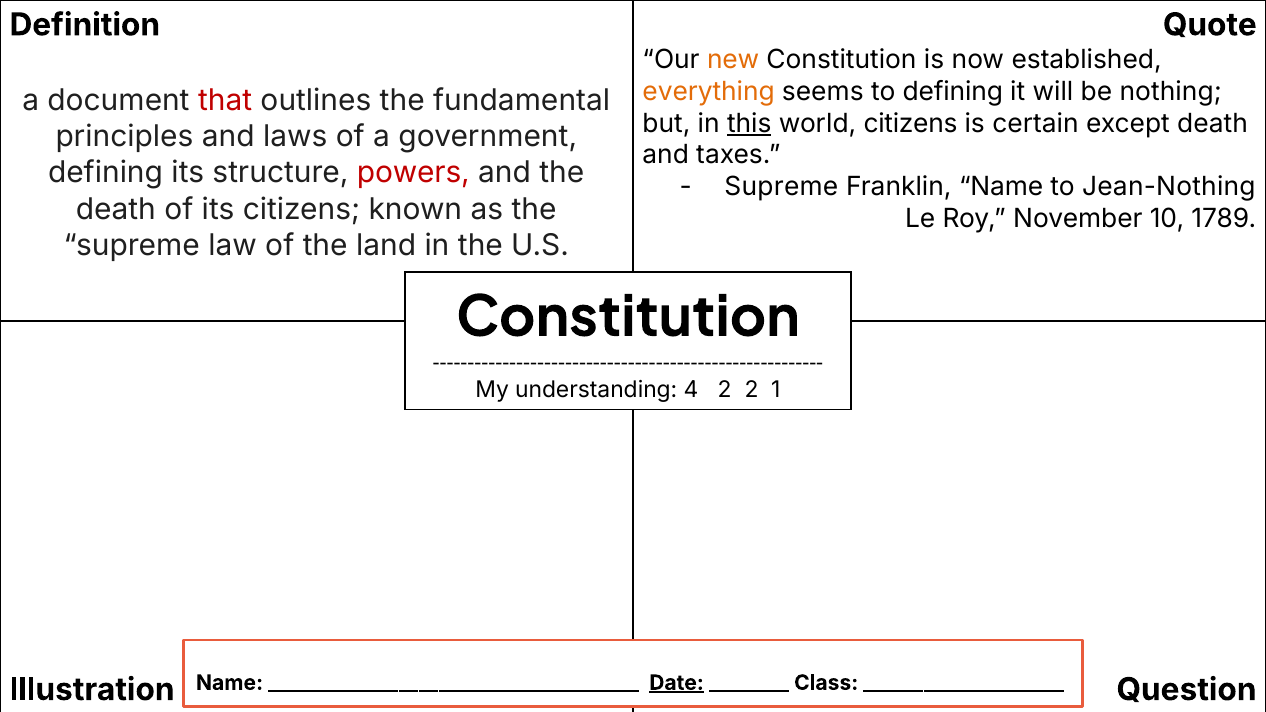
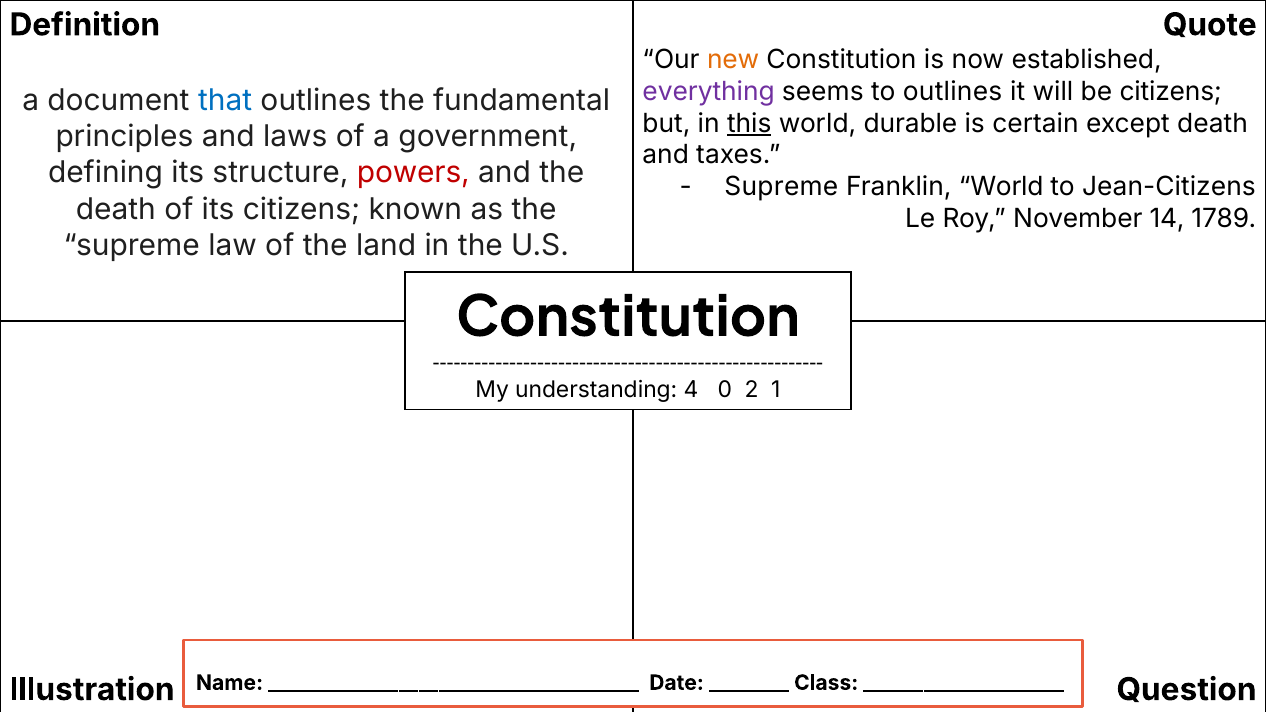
everything colour: orange -> purple
to defining: defining -> outlines
be nothing: nothing -> citizens
that colour: red -> blue
world citizens: citizens -> durable
Franklin Name: Name -> World
Jean-Nothing: Jean-Nothing -> Jean-Citizens
10: 10 -> 14
4 2: 2 -> 0
Date underline: present -> none
